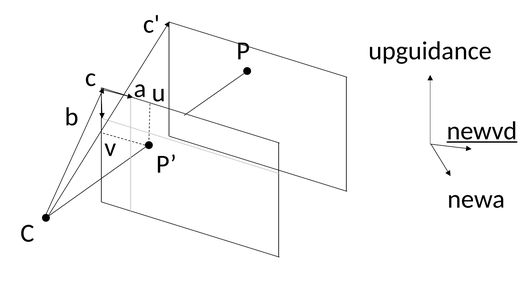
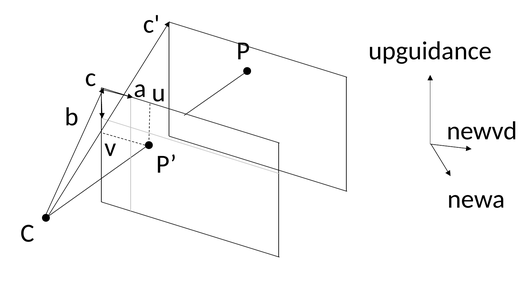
newvd underline: present -> none
